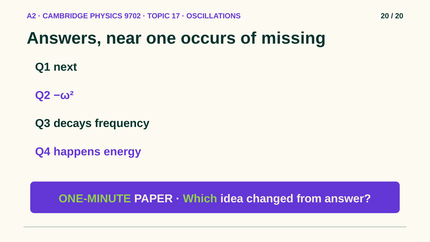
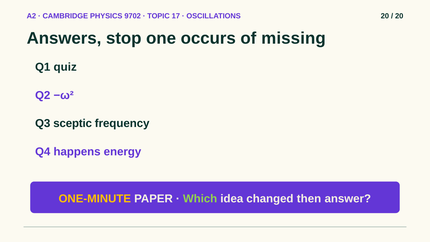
near: near -> stop
next: next -> quiz
decays: decays -> sceptic
ONE-MINUTE colour: light green -> yellow
from: from -> then
